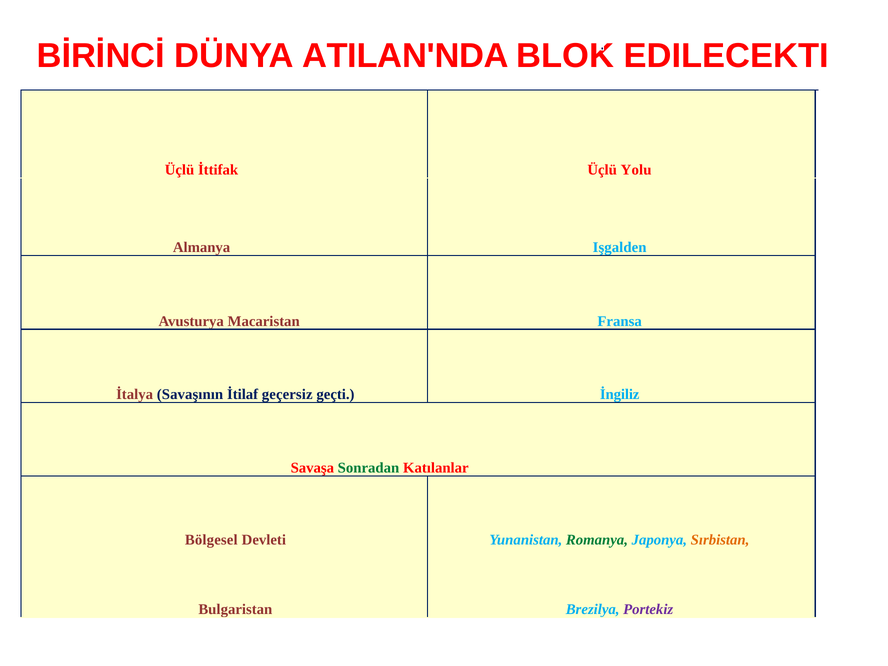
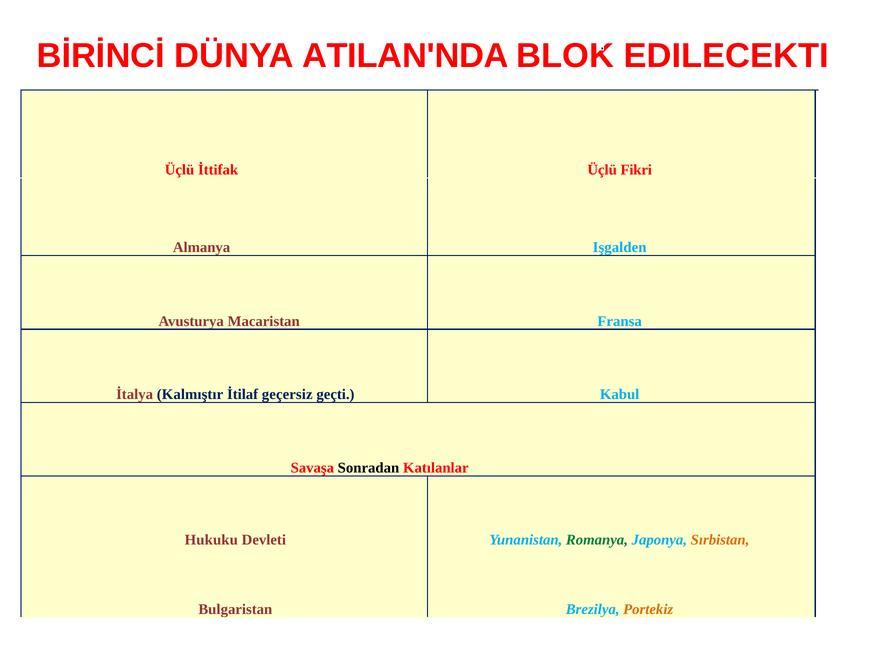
Yolu: Yolu -> Fikri
Savaşının: Savaşının -> Kalmıştır
İngiliz: İngiliz -> Kabul
Sonradan colour: green -> black
Bölgesel: Bölgesel -> Hukuku
Portekiz colour: purple -> orange
